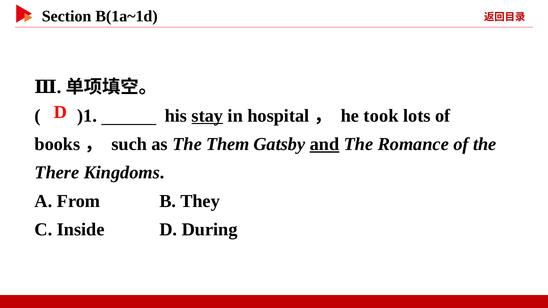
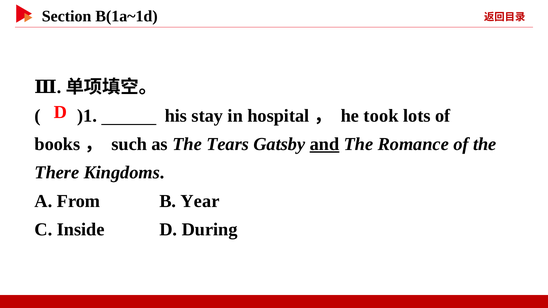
stay underline: present -> none
Them: Them -> Tears
They: They -> Year
